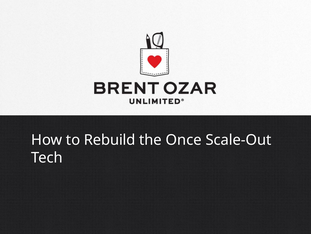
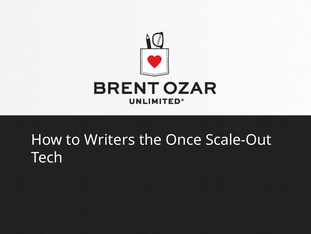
Rebuild: Rebuild -> Writers
